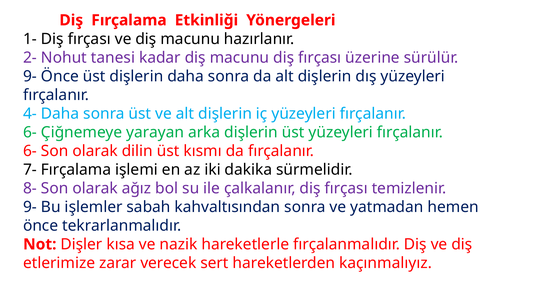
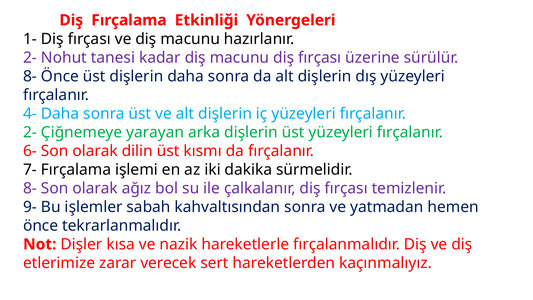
9- at (30, 76): 9- -> 8-
6- at (30, 132): 6- -> 2-
